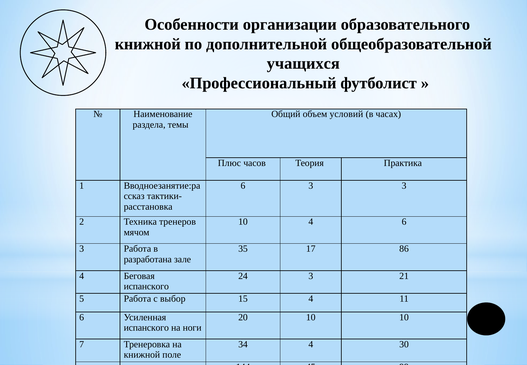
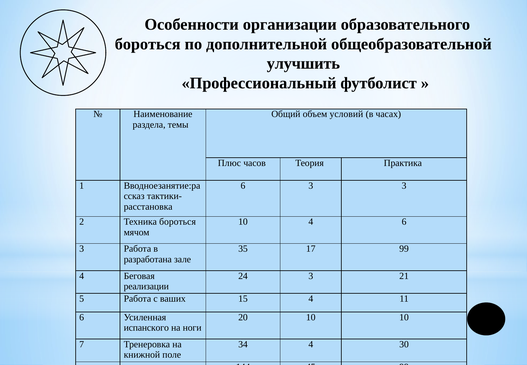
книжной at (148, 44): книжной -> бороться
учащихся: учащихся -> улучшить
Техника тренеров: тренеров -> бороться
17 86: 86 -> 99
испанского at (146, 286): испанского -> реализации
выбор: выбор -> ваших
